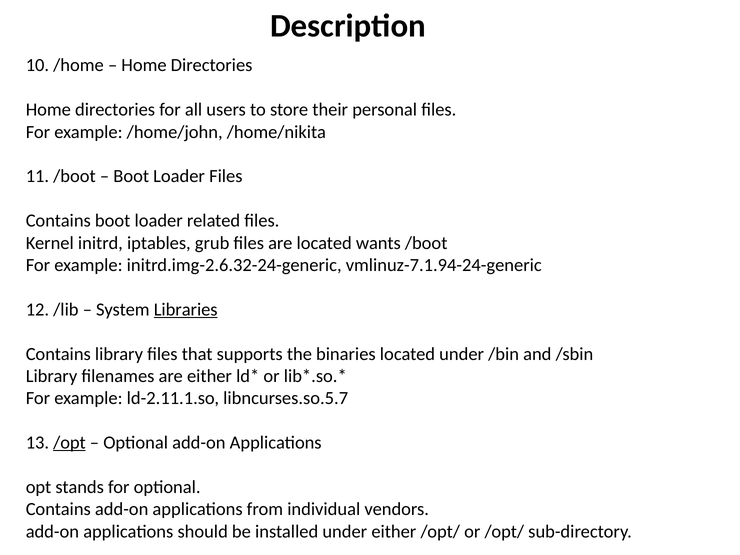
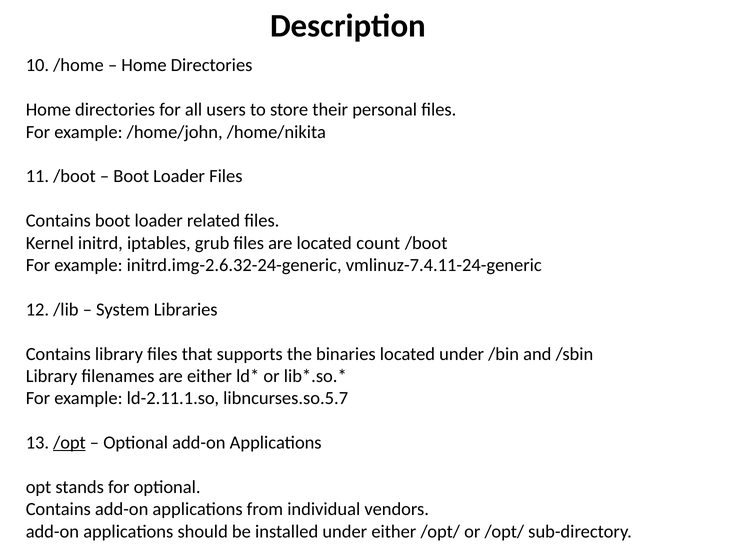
wants: wants -> count
vmlinuz-7.1.94-24-generic: vmlinuz-7.1.94-24-generic -> vmlinuz-7.4.11-24-generic
Libraries underline: present -> none
